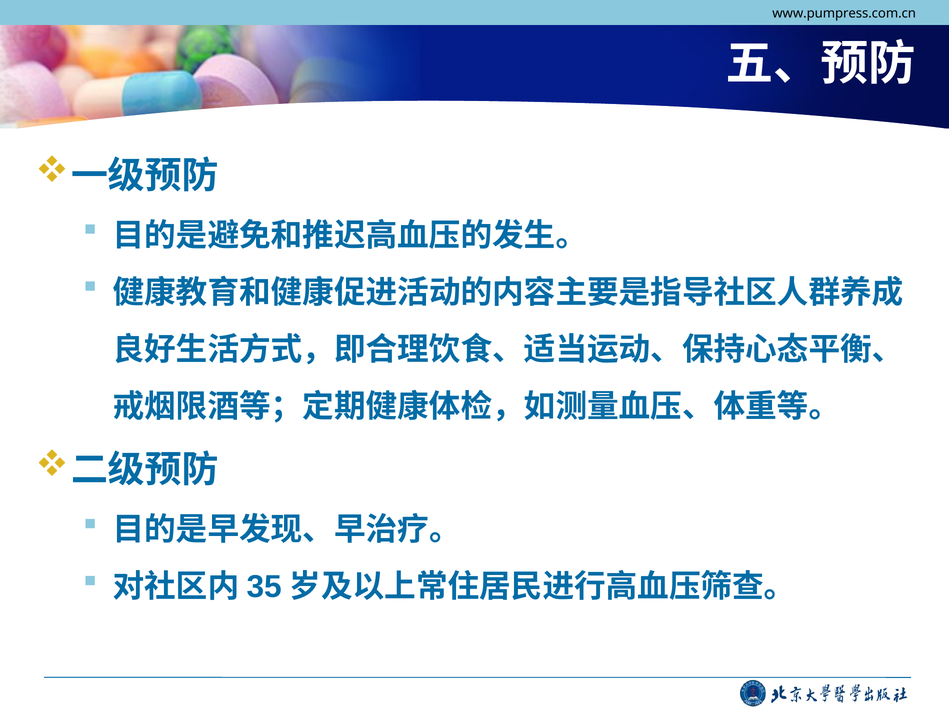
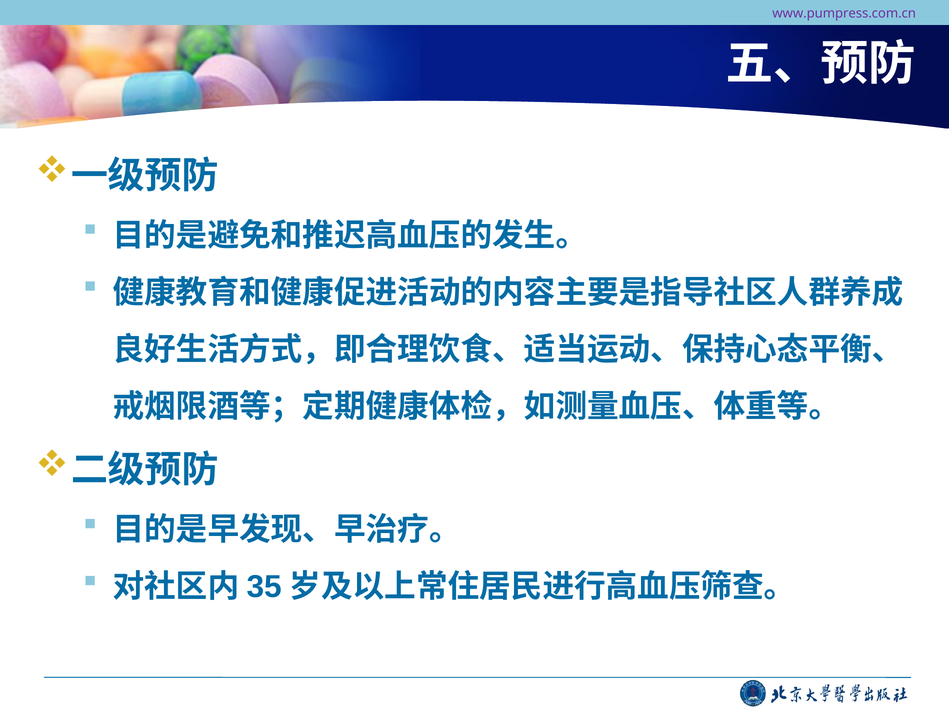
www.pumpress.com.cn colour: black -> purple
